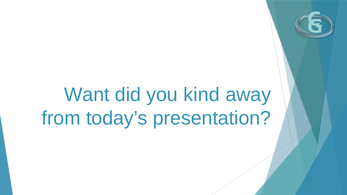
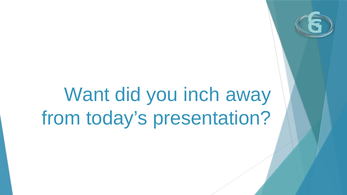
kind: kind -> inch
